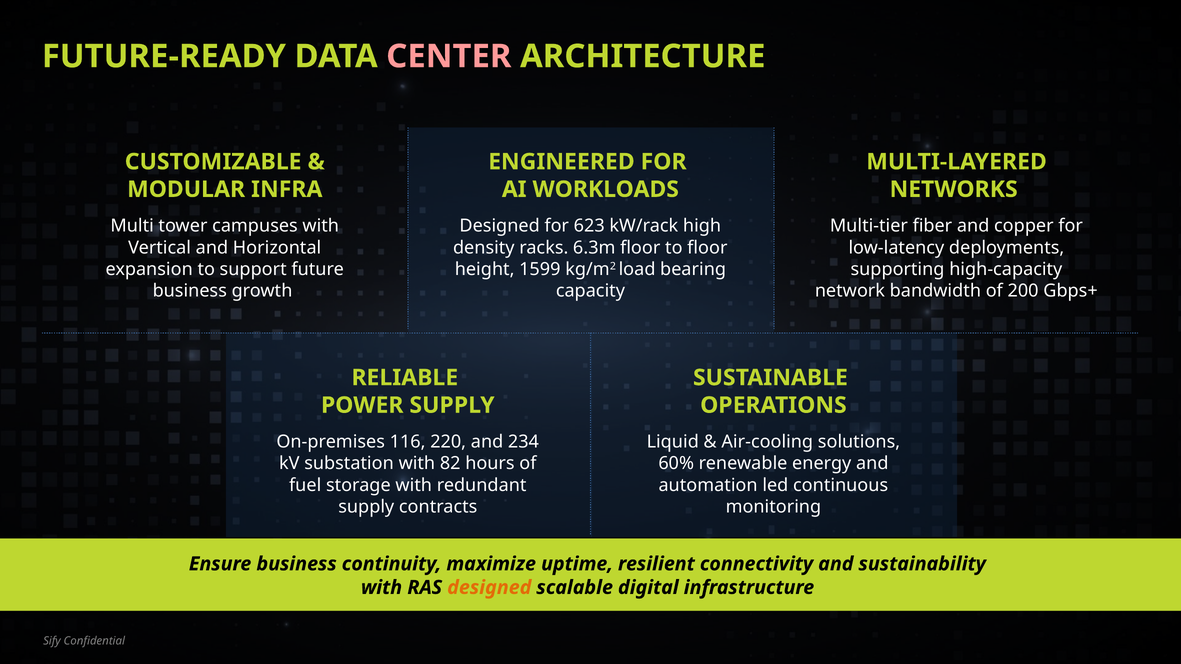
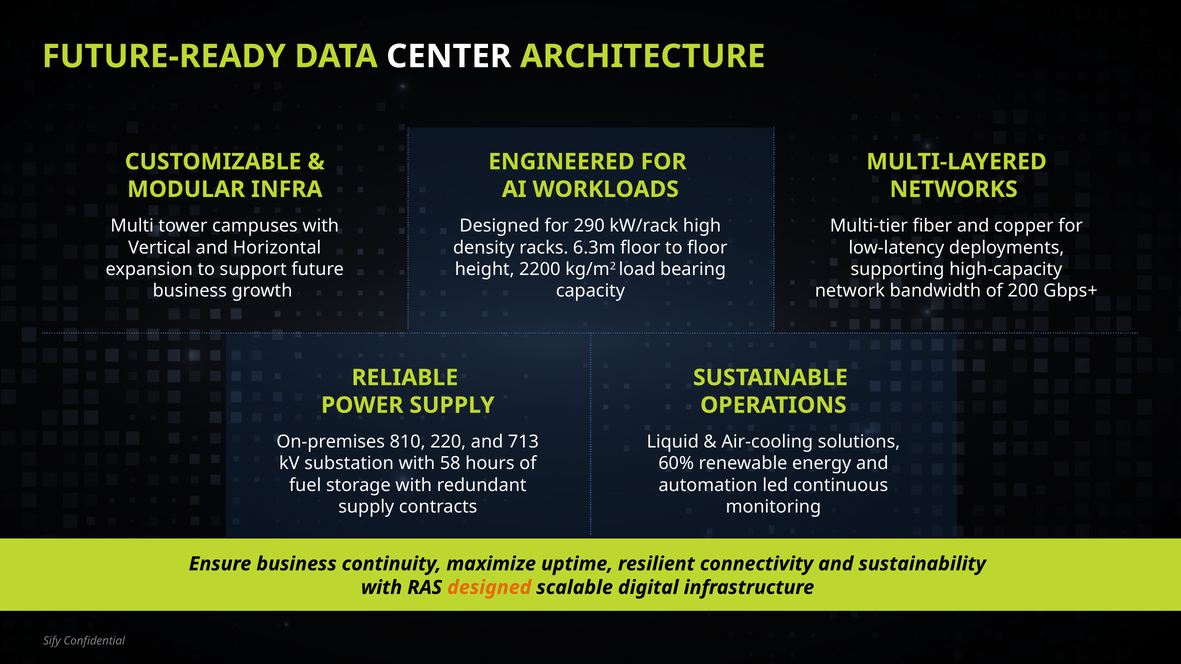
CENTER colour: pink -> white
623: 623 -> 290
1599: 1599 -> 2200
116: 116 -> 810
234: 234 -> 713
82: 82 -> 58
